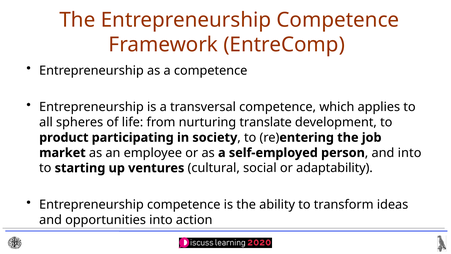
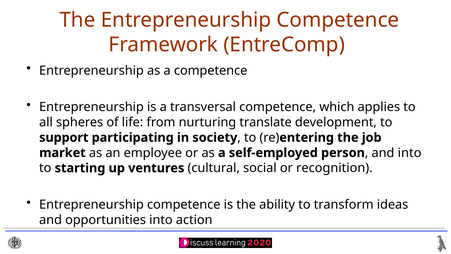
product: product -> support
adaptability: adaptability -> recognition
